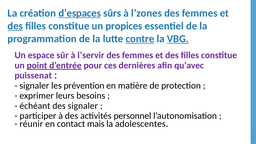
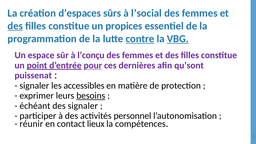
d’espaces underline: present -> none
l’zones: l’zones -> l’social
l’servir: l’servir -> l’conçu
pour underline: none -> present
qu’avec: qu’avec -> qu’sont
prévention: prévention -> accessibles
besoins underline: none -> present
mais: mais -> lieux
adolescentes: adolescentes -> compétences
